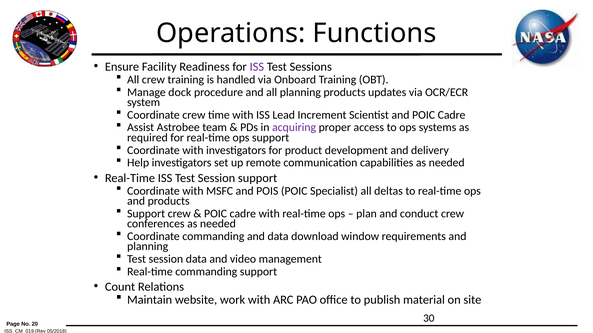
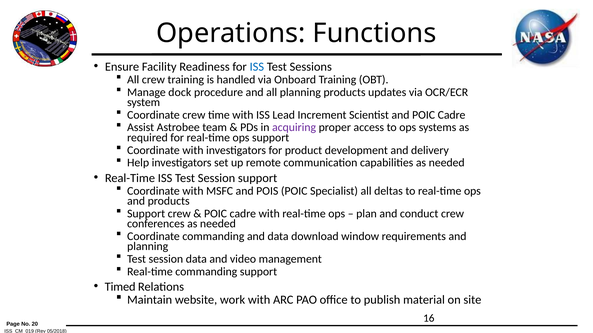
ISS at (257, 67) colour: purple -> blue
Count: Count -> Timed
30: 30 -> 16
